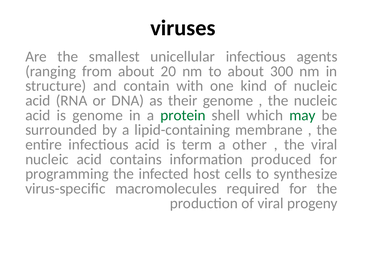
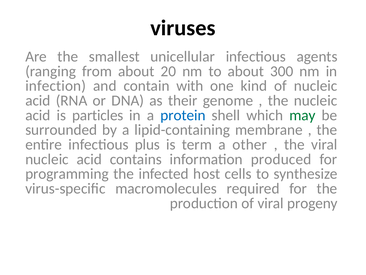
structure: structure -> infection
is genome: genome -> particles
protein colour: green -> blue
infectious acid: acid -> plus
